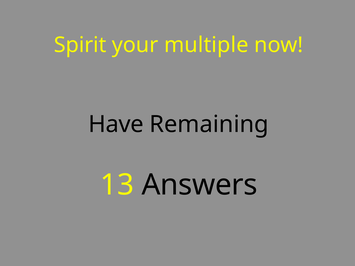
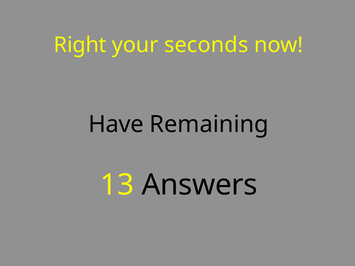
Spirit: Spirit -> Right
multiple: multiple -> seconds
